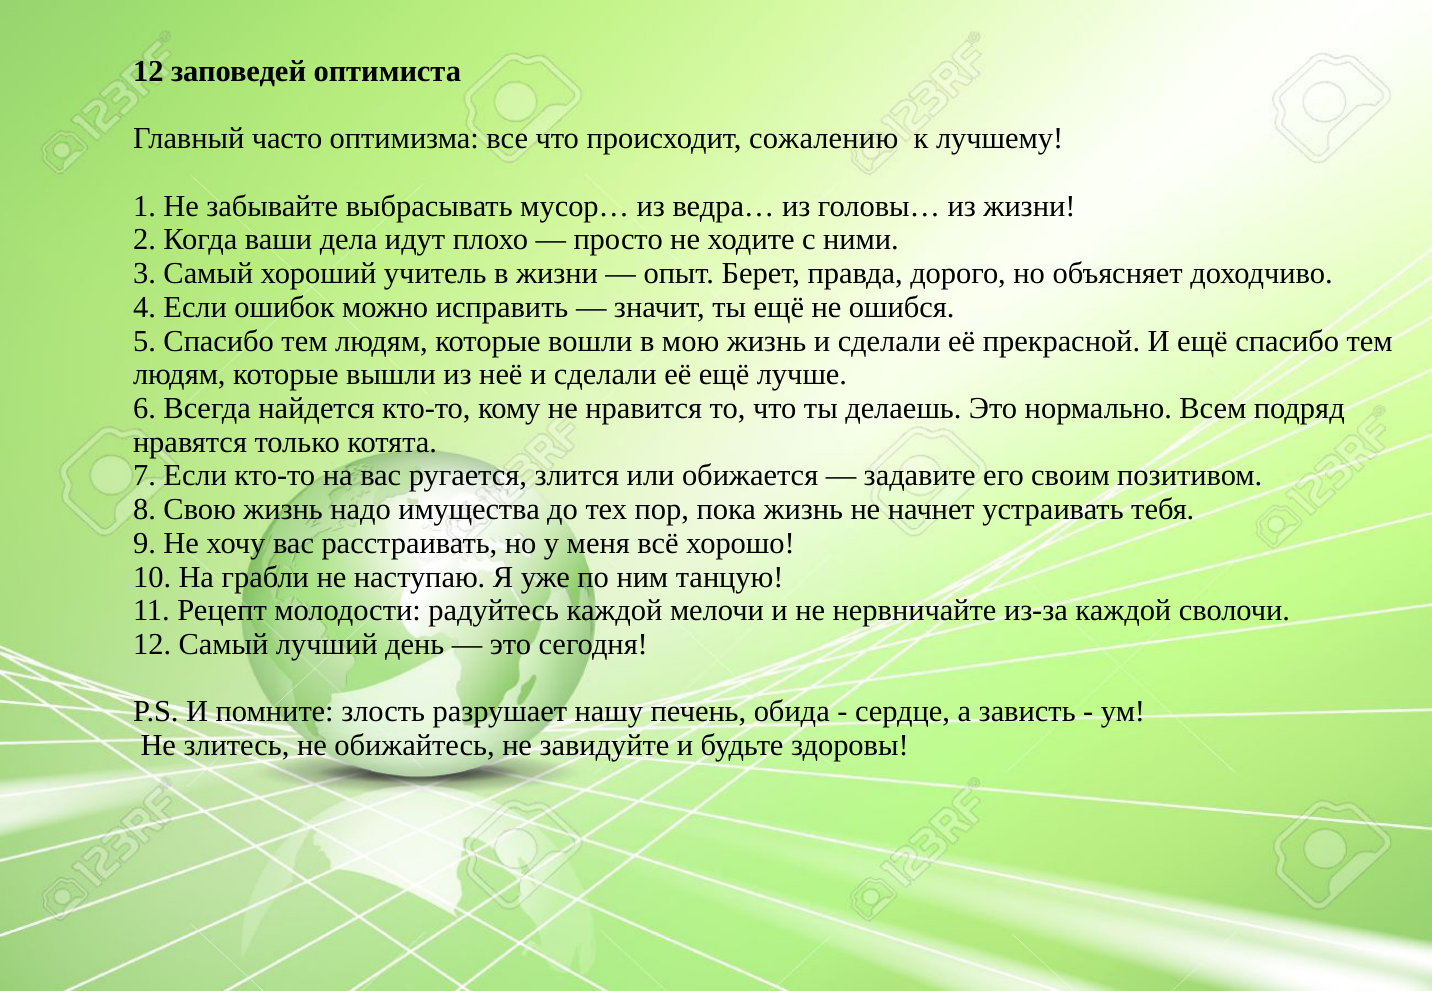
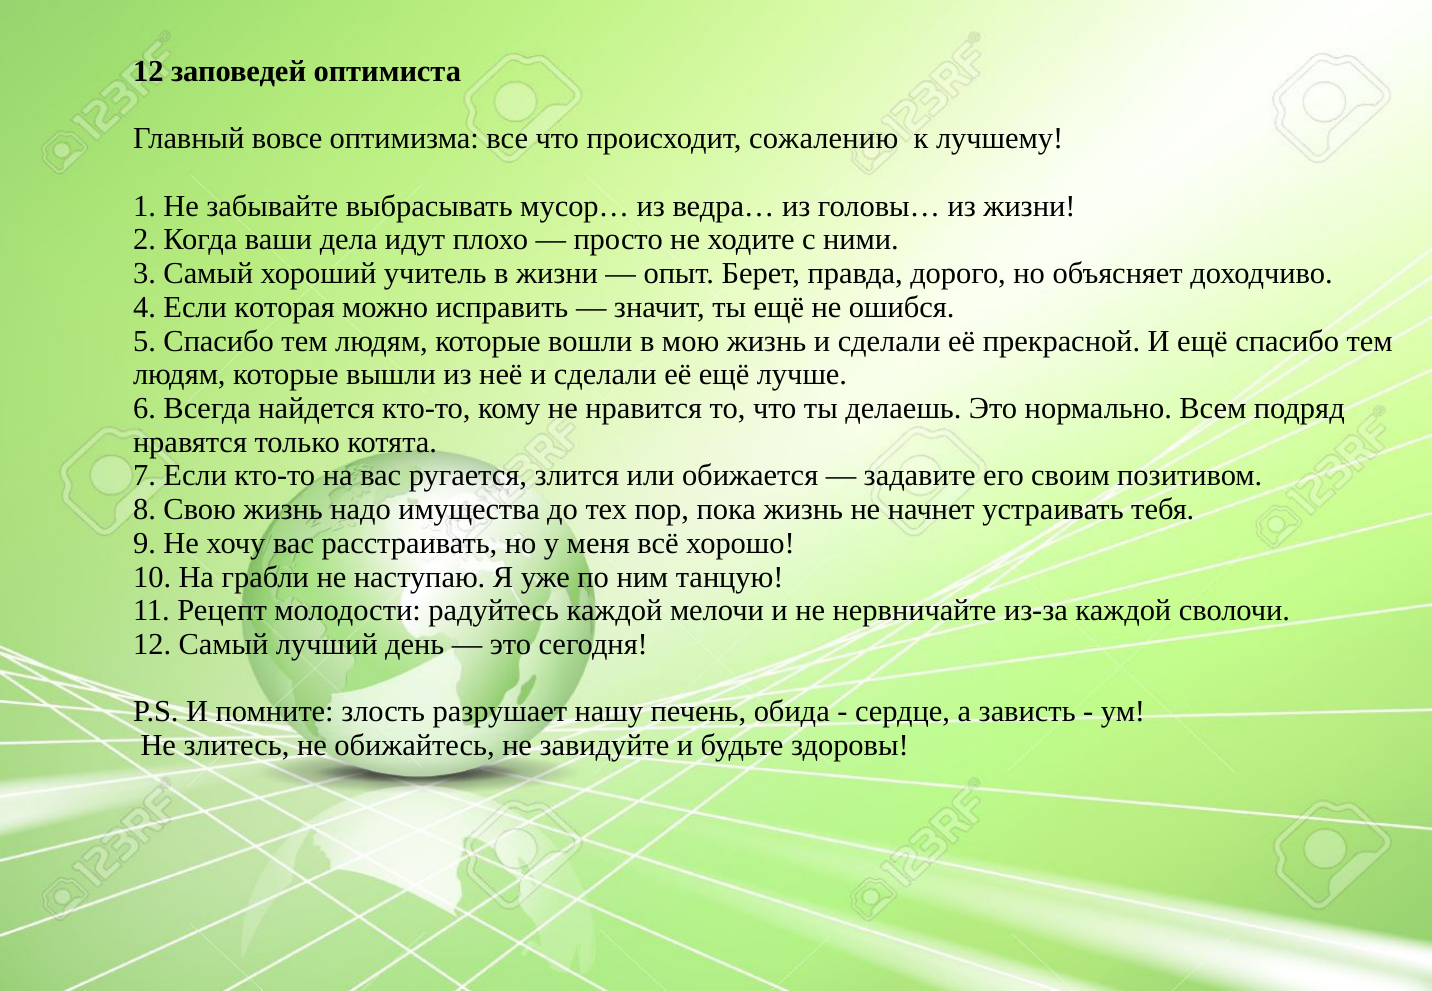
часто: часто -> вовсе
ошибок: ошибок -> которая
